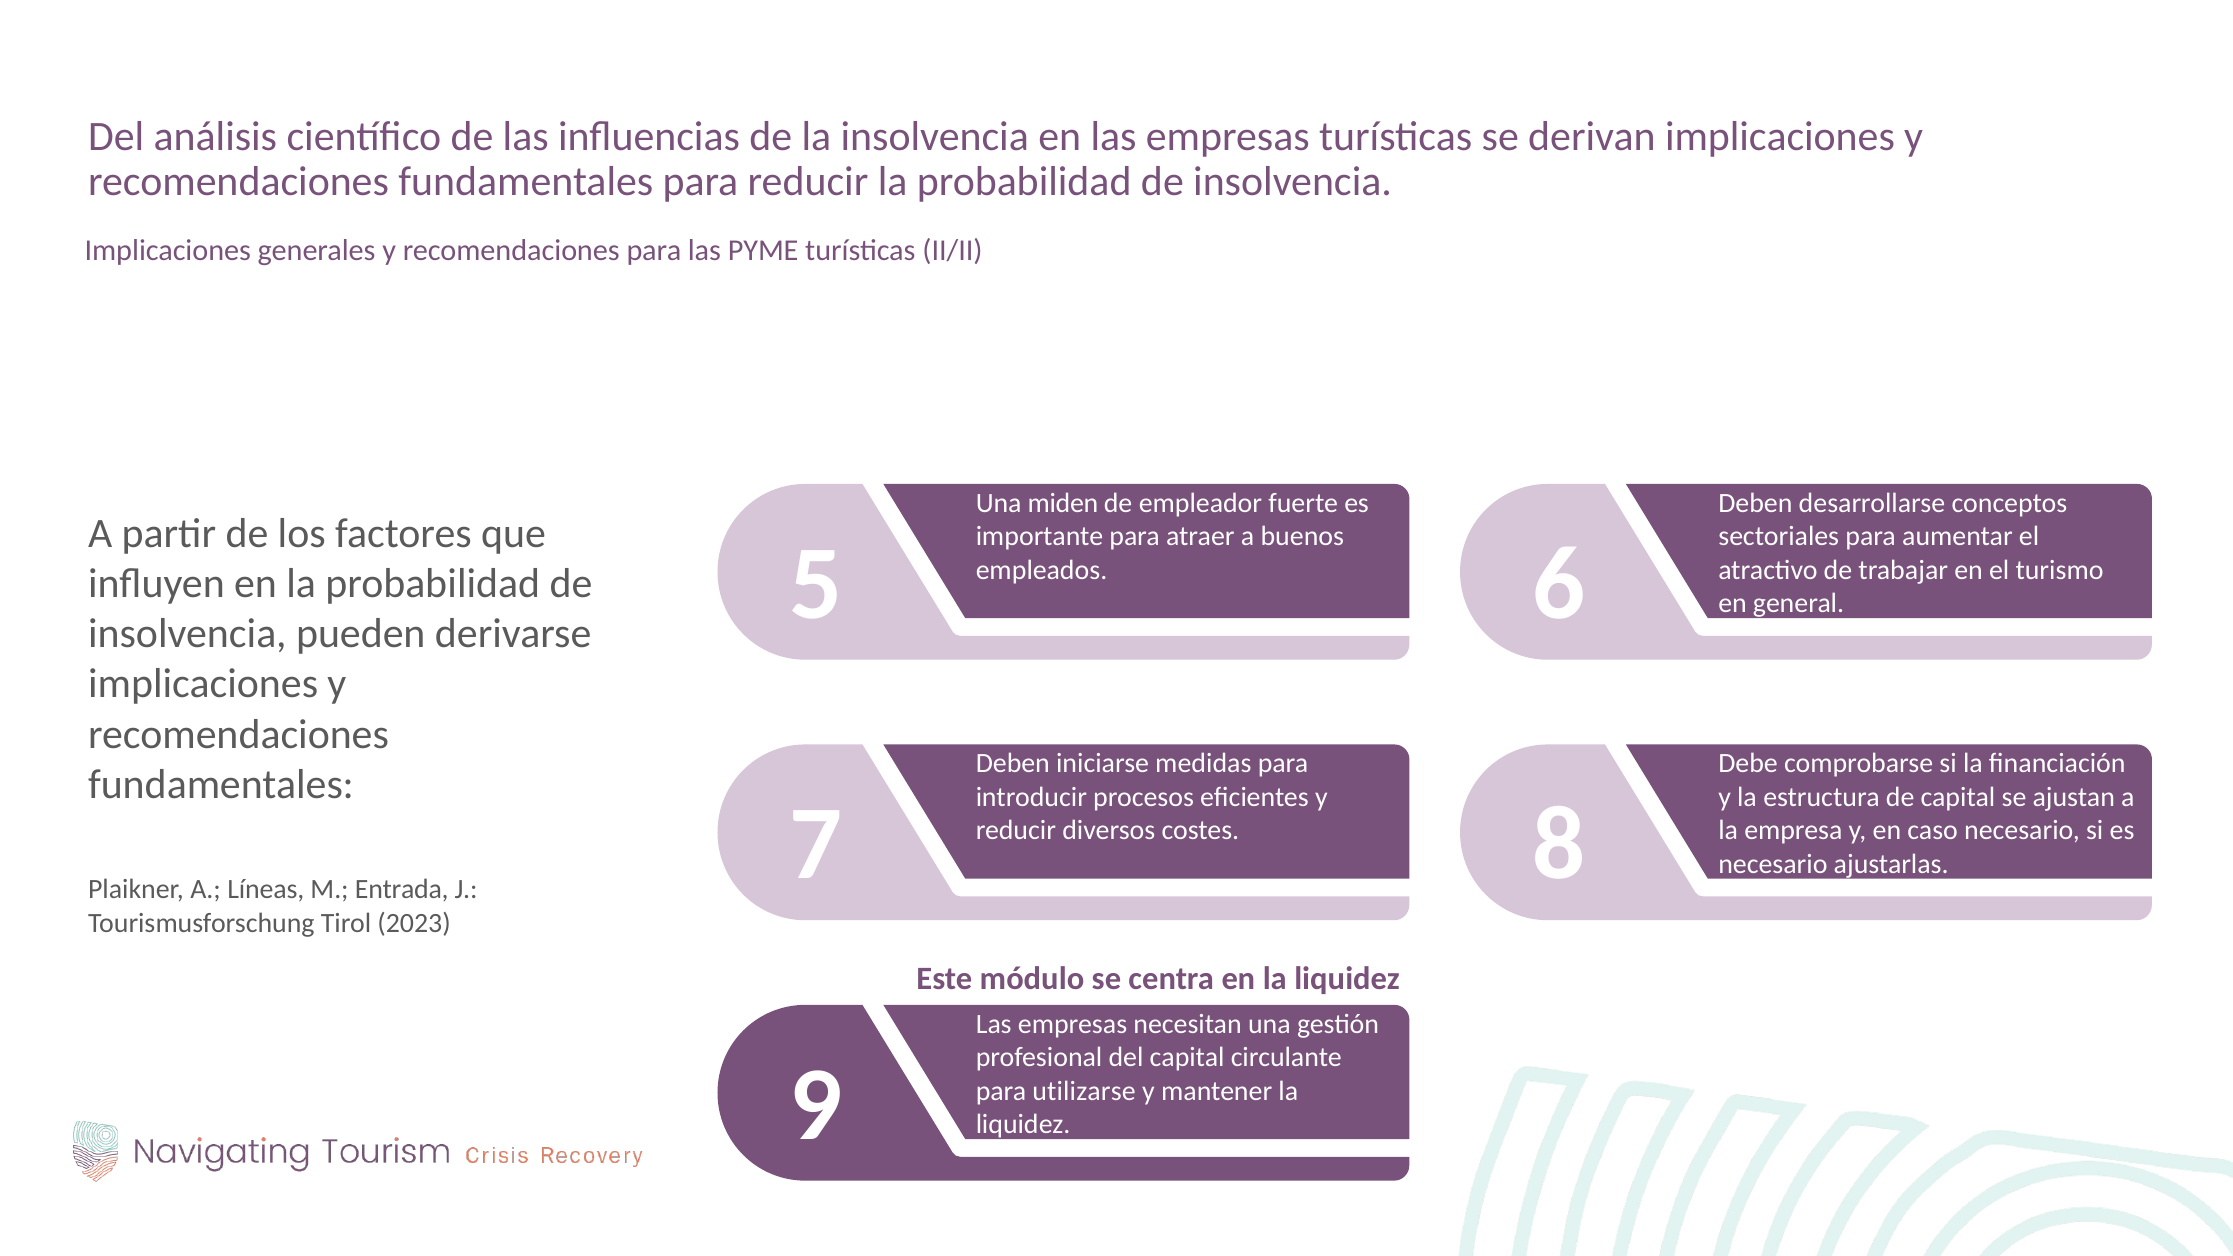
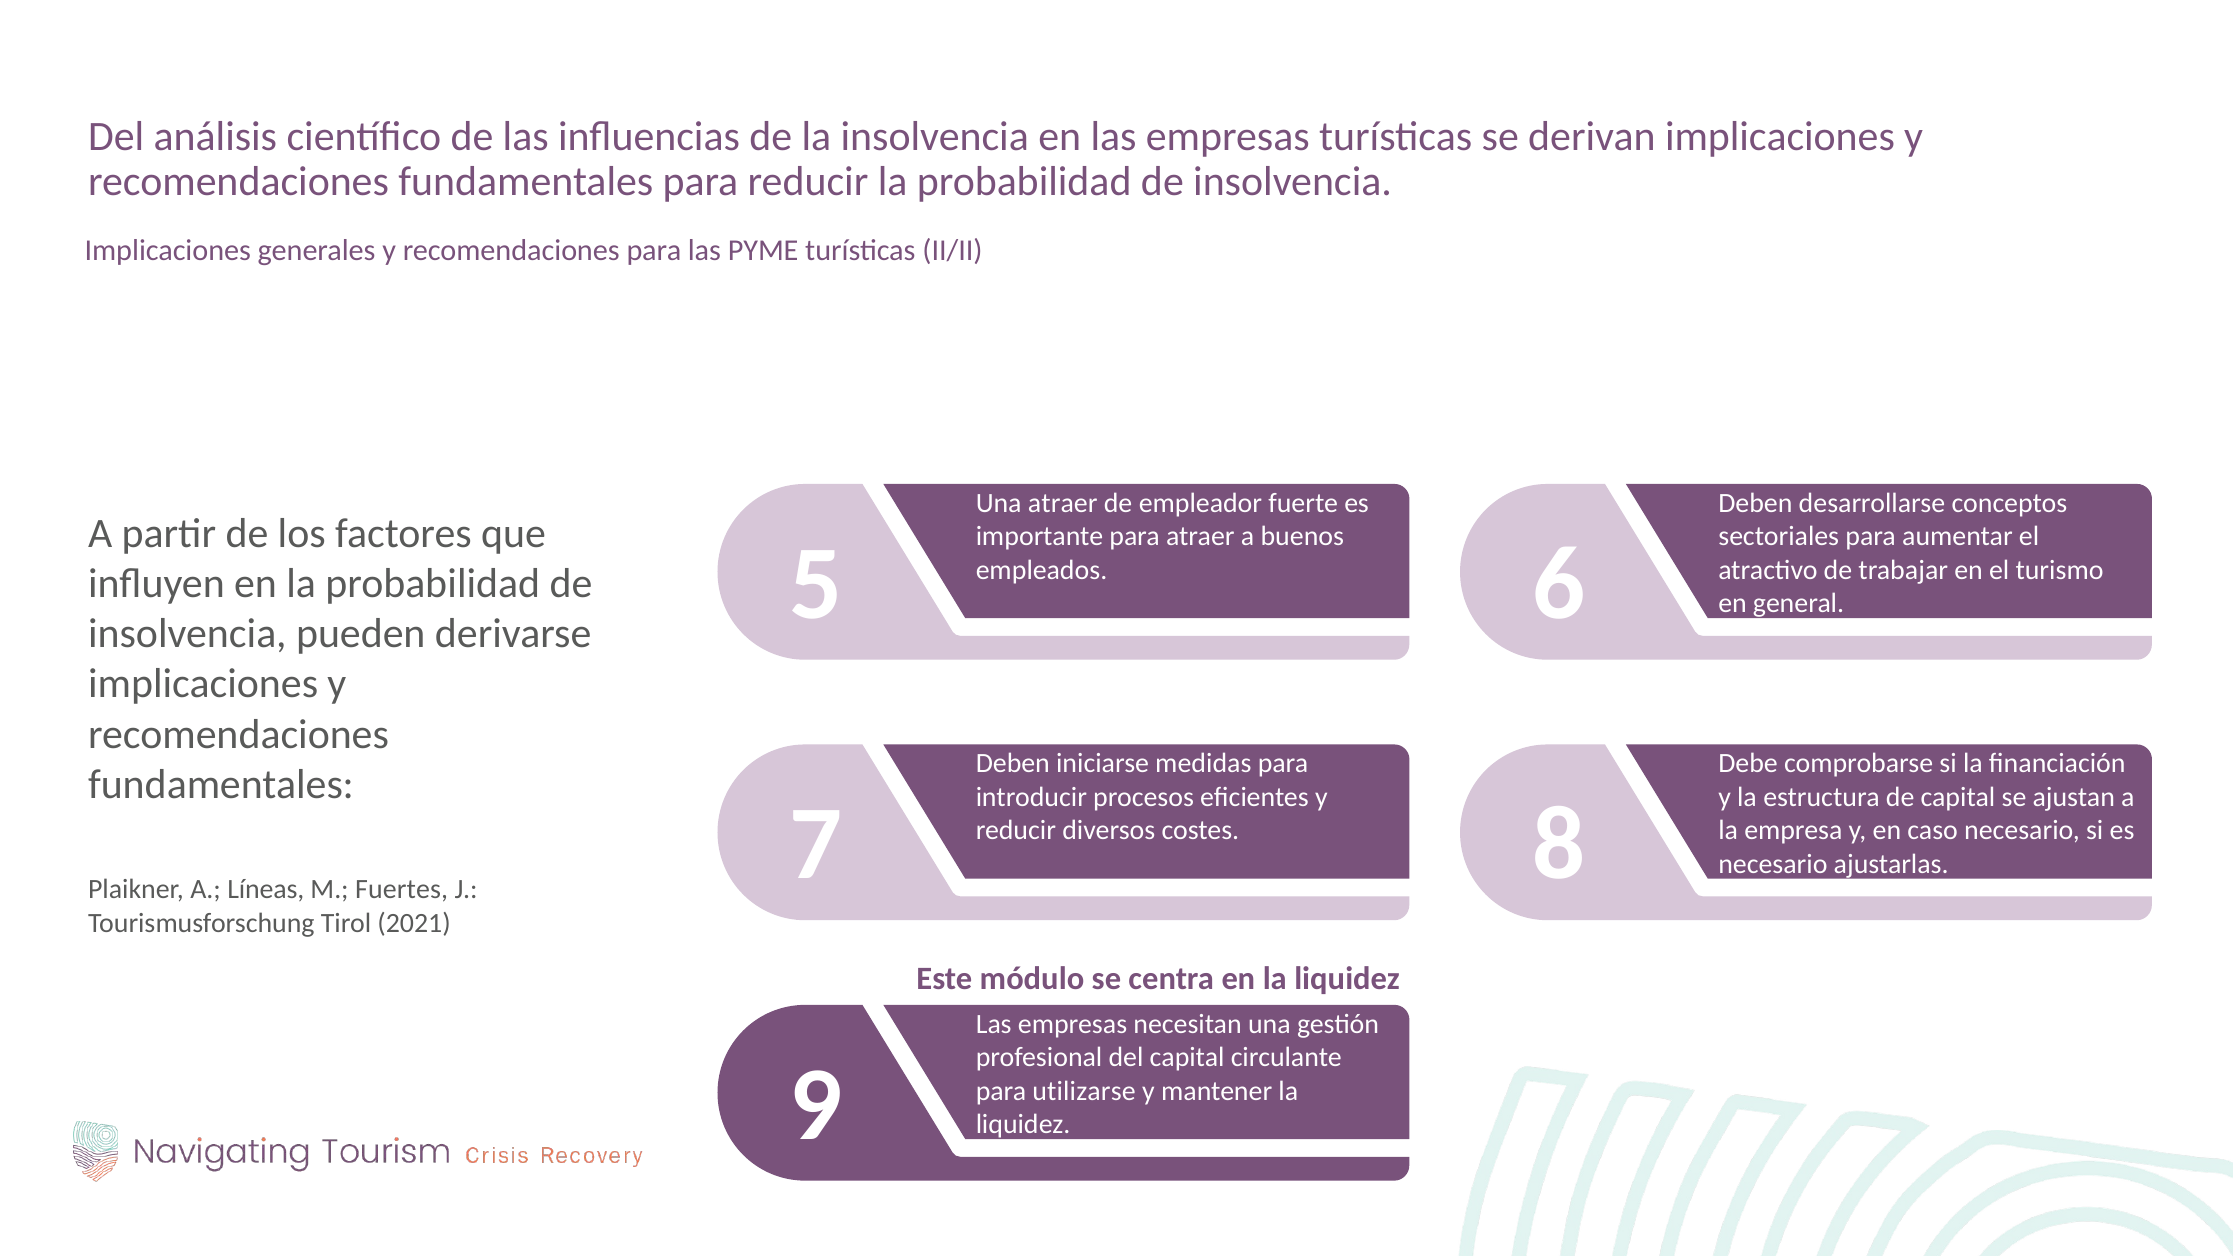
Una miden: miden -> atraer
Entrada: Entrada -> Fuertes
2023: 2023 -> 2021
